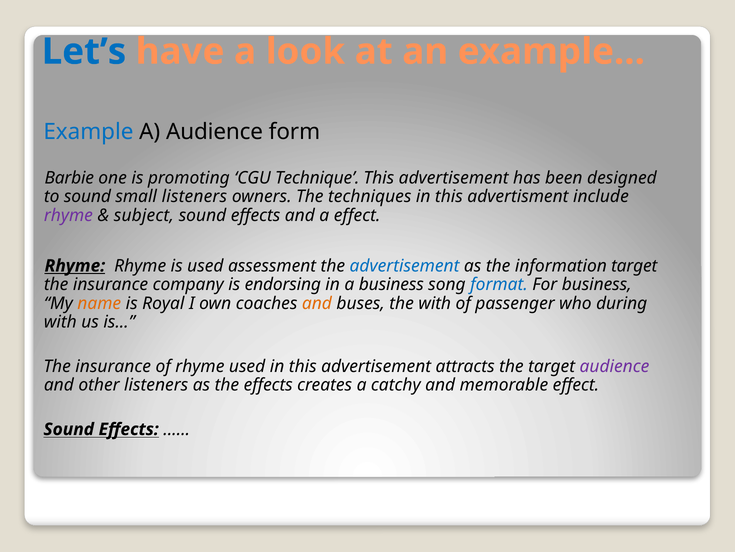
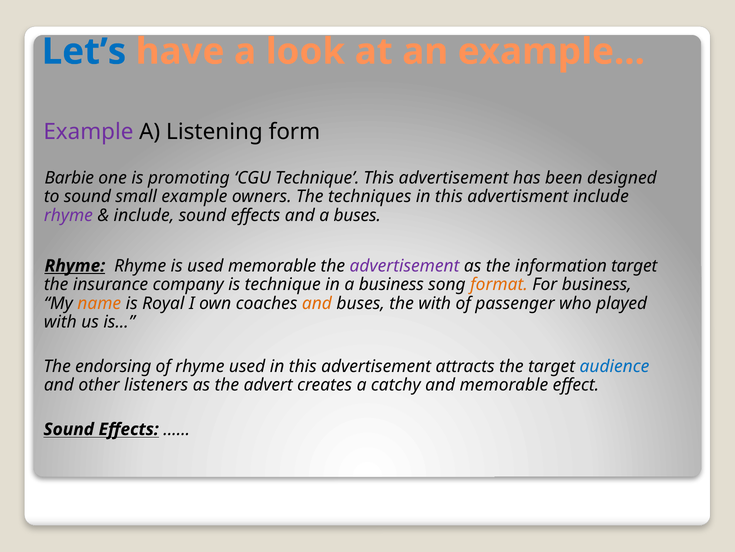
Example at (88, 131) colour: blue -> purple
A Audience: Audience -> Listening
small listeners: listeners -> example
subject at (144, 215): subject -> include
a effect: effect -> buses
used assessment: assessment -> memorable
advertisement at (405, 265) colour: blue -> purple
is endorsing: endorsing -> technique
format colour: blue -> orange
during: during -> played
insurance at (113, 366): insurance -> endorsing
audience at (614, 366) colour: purple -> blue
the effects: effects -> advert
